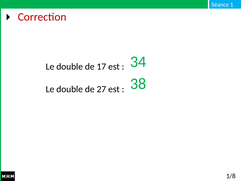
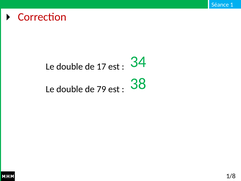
27: 27 -> 79
